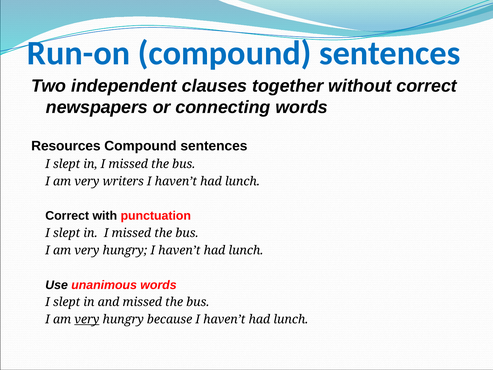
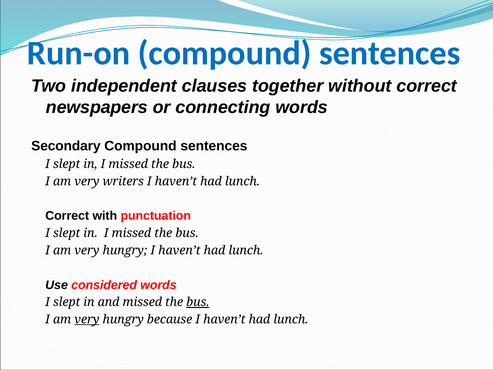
Resources: Resources -> Secondary
unanimous: unanimous -> considered
bus at (198, 302) underline: none -> present
